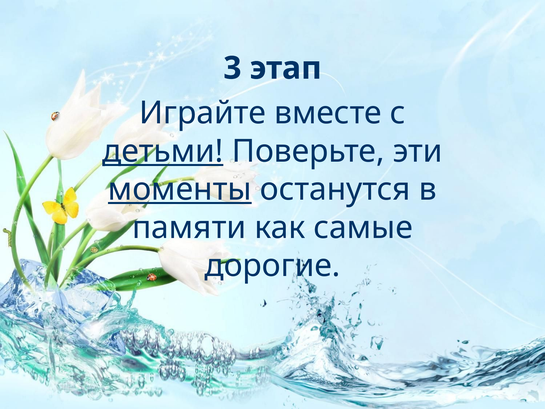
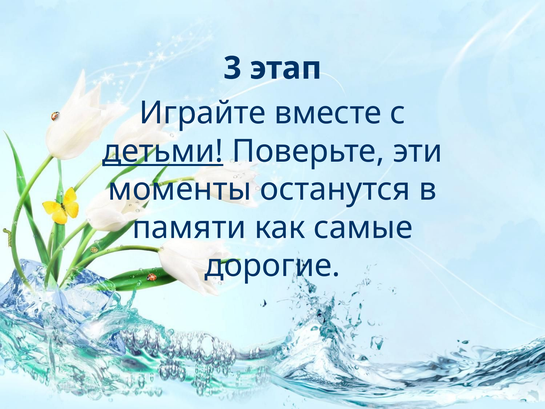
моменты underline: present -> none
